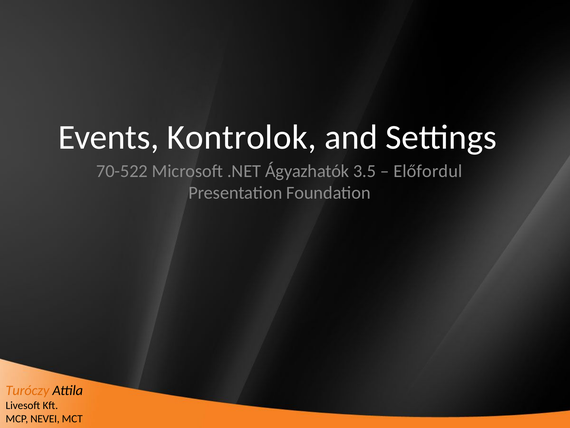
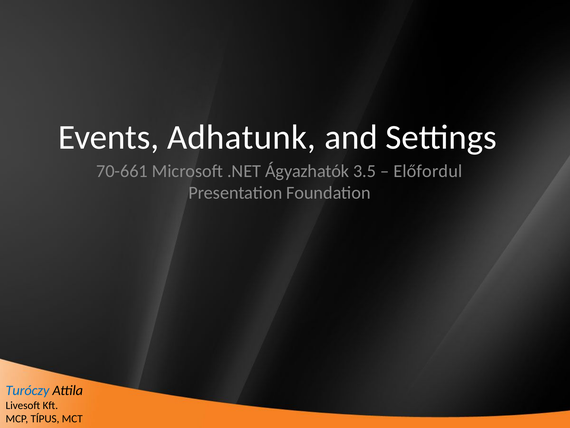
Kontrolok: Kontrolok -> Adhatunk
70-522: 70-522 -> 70-661
Turóczy colour: orange -> blue
NEVEI: NEVEI -> TÍPUS
